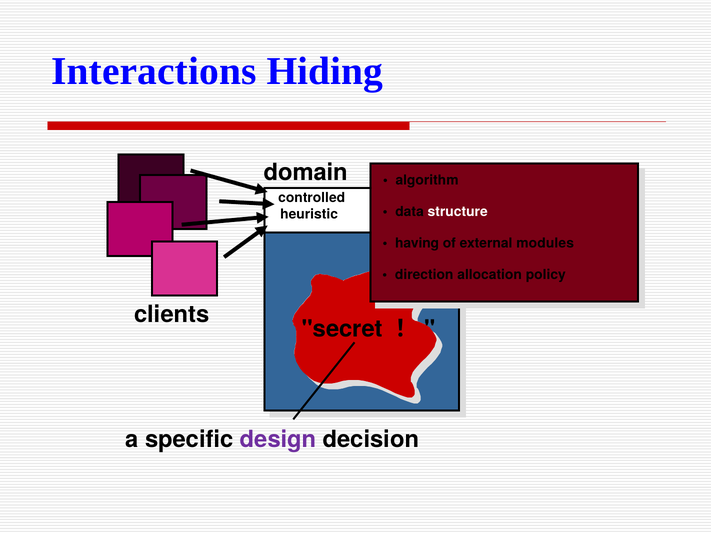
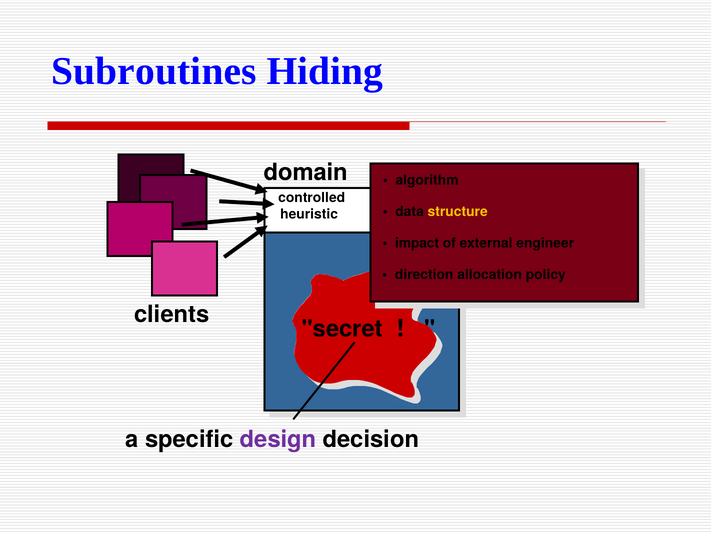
Interactions: Interactions -> Subroutines
structure colour: white -> yellow
having: having -> impact
modules: modules -> engineer
